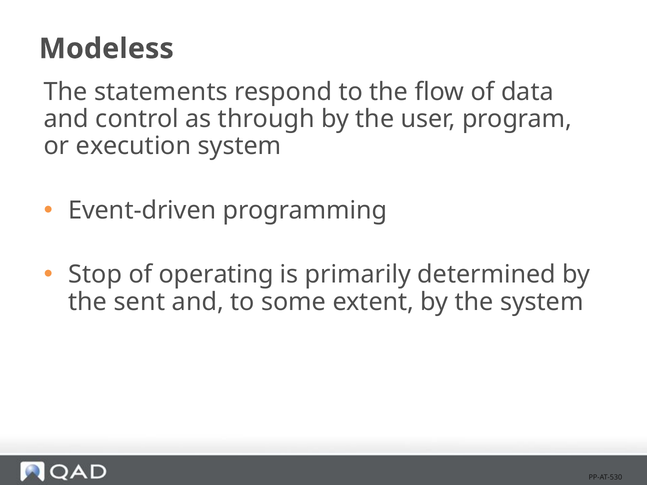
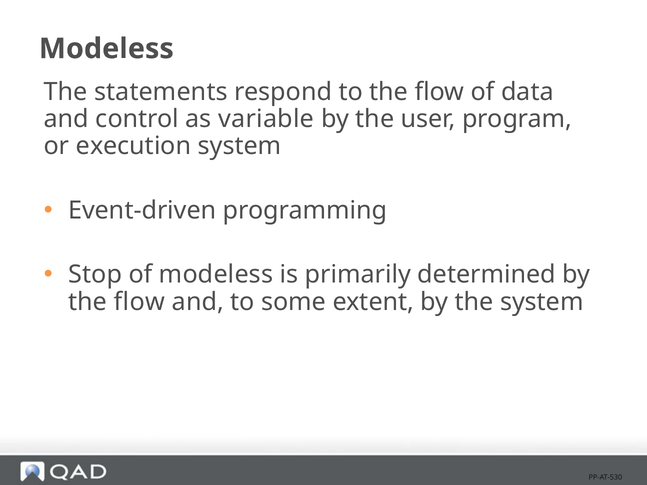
through: through -> variable
of operating: operating -> modeless
sent at (139, 302): sent -> flow
